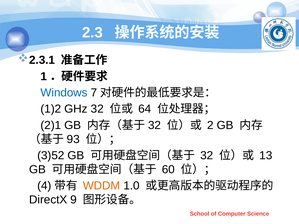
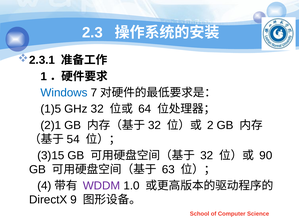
1)2: 1)2 -> 1)5
93: 93 -> 54
3)52: 3)52 -> 3)15
13: 13 -> 90
60: 60 -> 63
WDDM colour: orange -> purple
